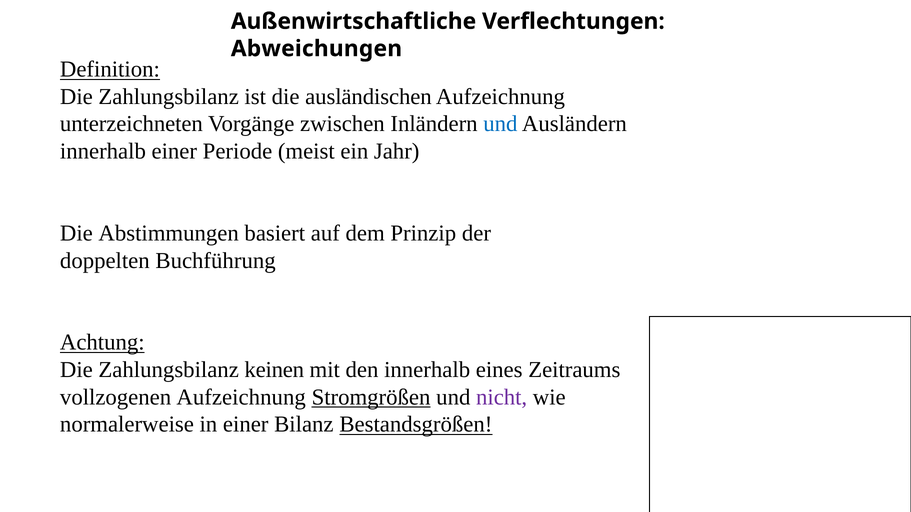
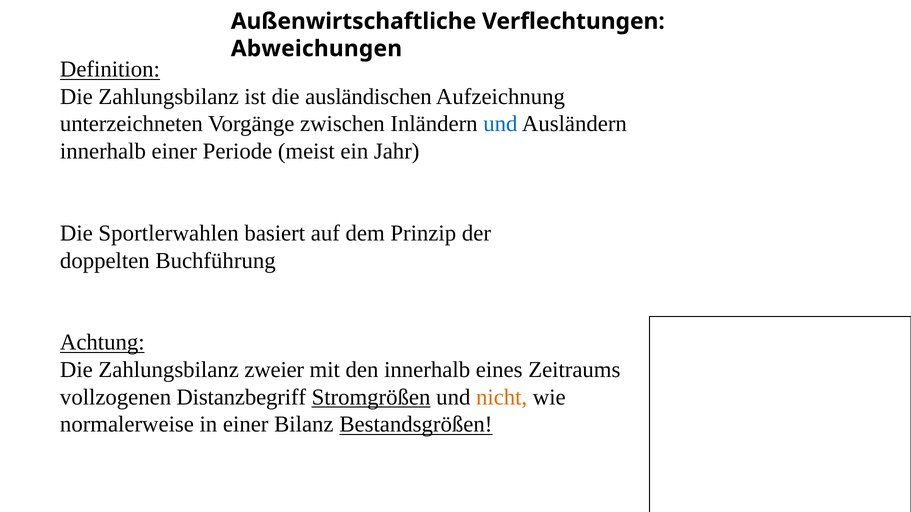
Abstimmungen: Abstimmungen -> Sportlerwahlen
keinen: keinen -> zweier
vollzogenen Aufzeichnung: Aufzeichnung -> Distanzbegriff
nicht colour: purple -> orange
